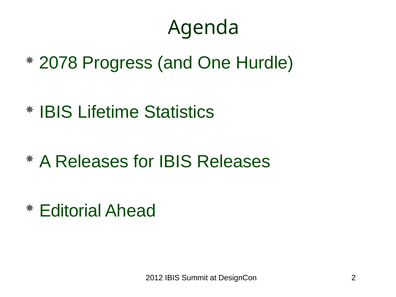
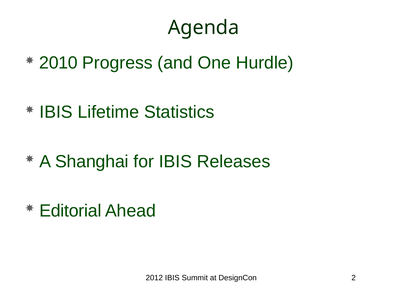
2078: 2078 -> 2010
A Releases: Releases -> Shanghai
